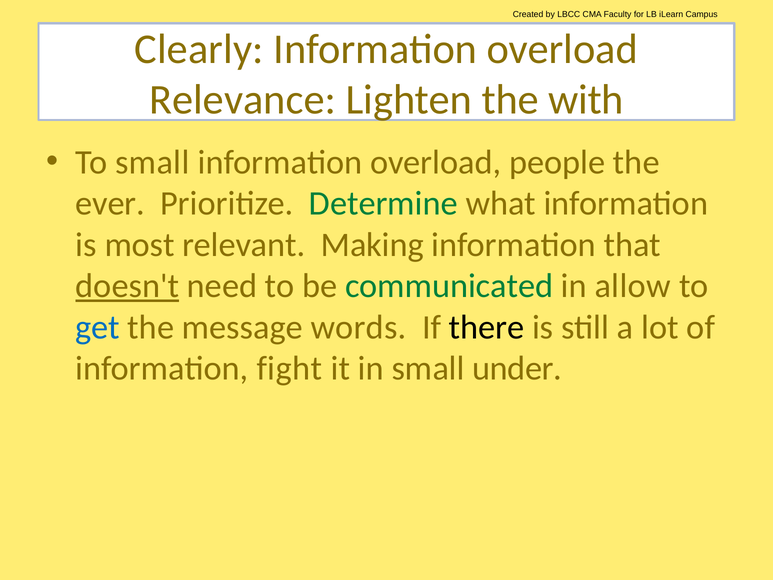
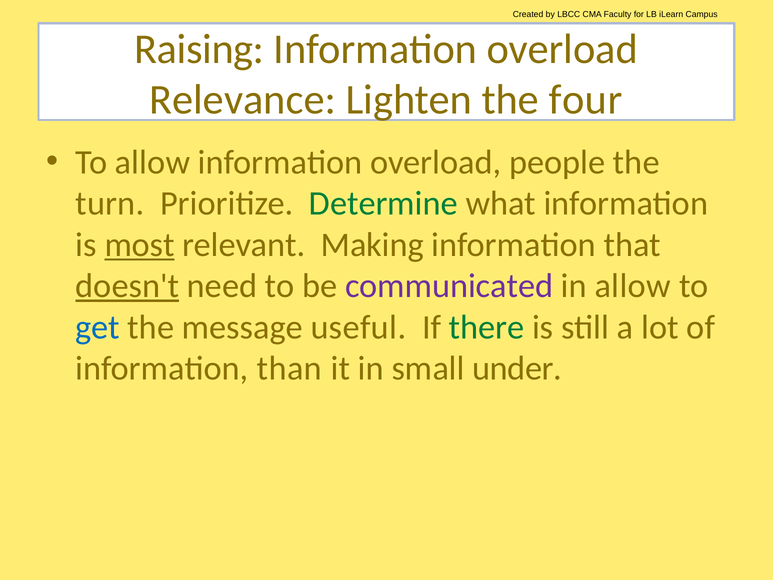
Clearly: Clearly -> Raising
with: with -> four
To small: small -> allow
ever: ever -> turn
most underline: none -> present
communicated colour: green -> purple
words: words -> useful
there colour: black -> green
fight: fight -> than
